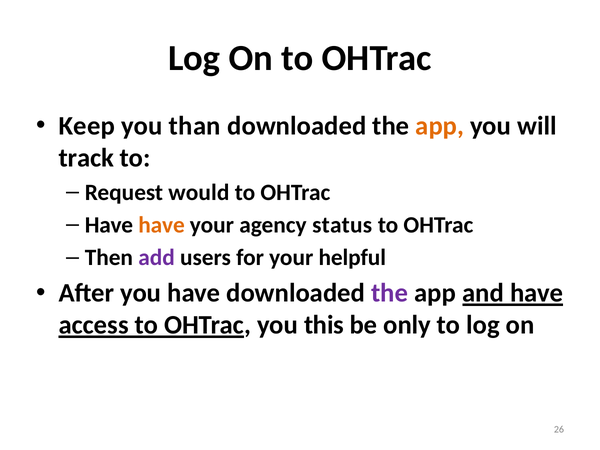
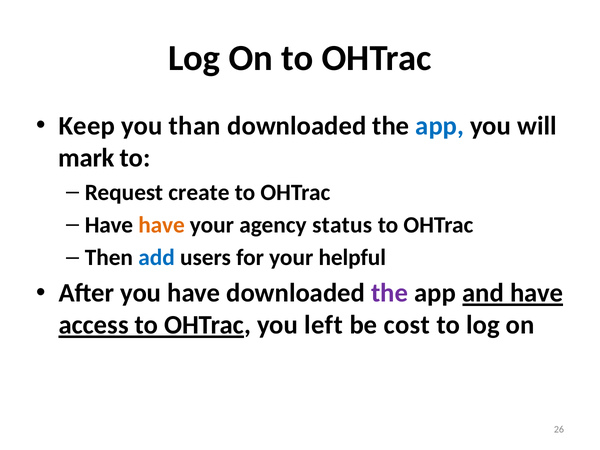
app at (440, 126) colour: orange -> blue
track: track -> mark
would: would -> create
add colour: purple -> blue
this: this -> left
only: only -> cost
